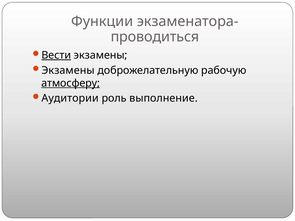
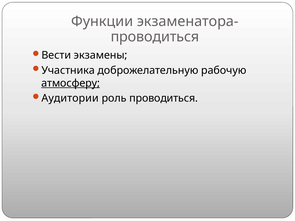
Вести underline: present -> none
Экзамены at (68, 70): Экзамены -> Участника
роль выполнение: выполнение -> проводиться
